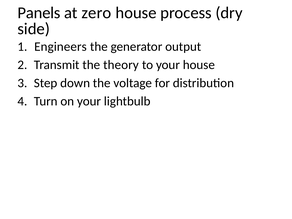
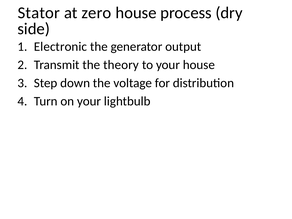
Panels: Panels -> Stator
Engineers: Engineers -> Electronic
